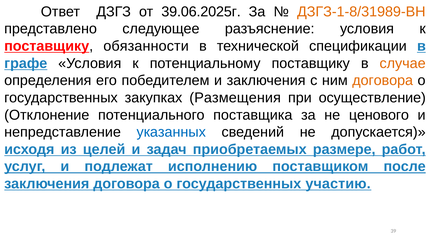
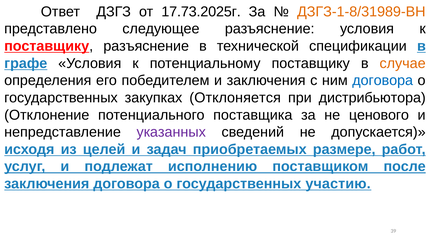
39.06.2025г: 39.06.2025г -> 17.73.2025г
поставщику обязанности: обязанности -> разъяснение
договора at (383, 81) colour: orange -> blue
Размещения: Размещения -> Отклоняется
осуществление: осуществление -> дистрибьютора
указанных colour: blue -> purple
